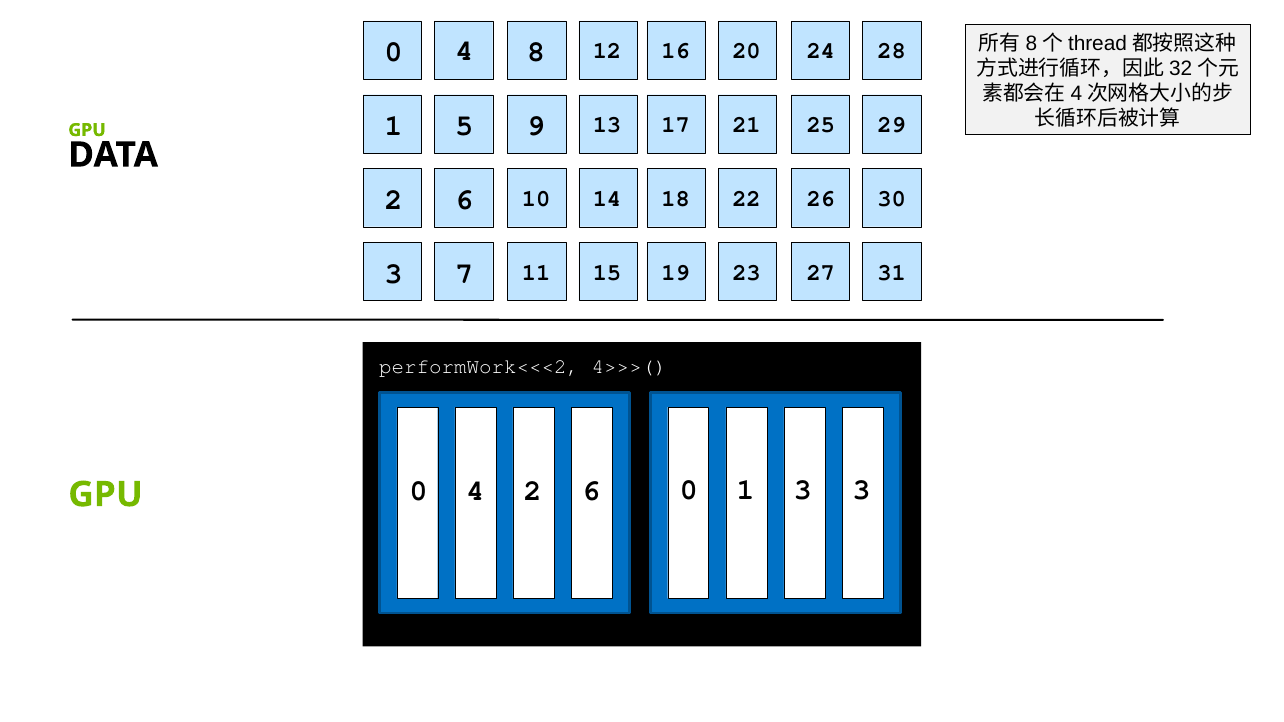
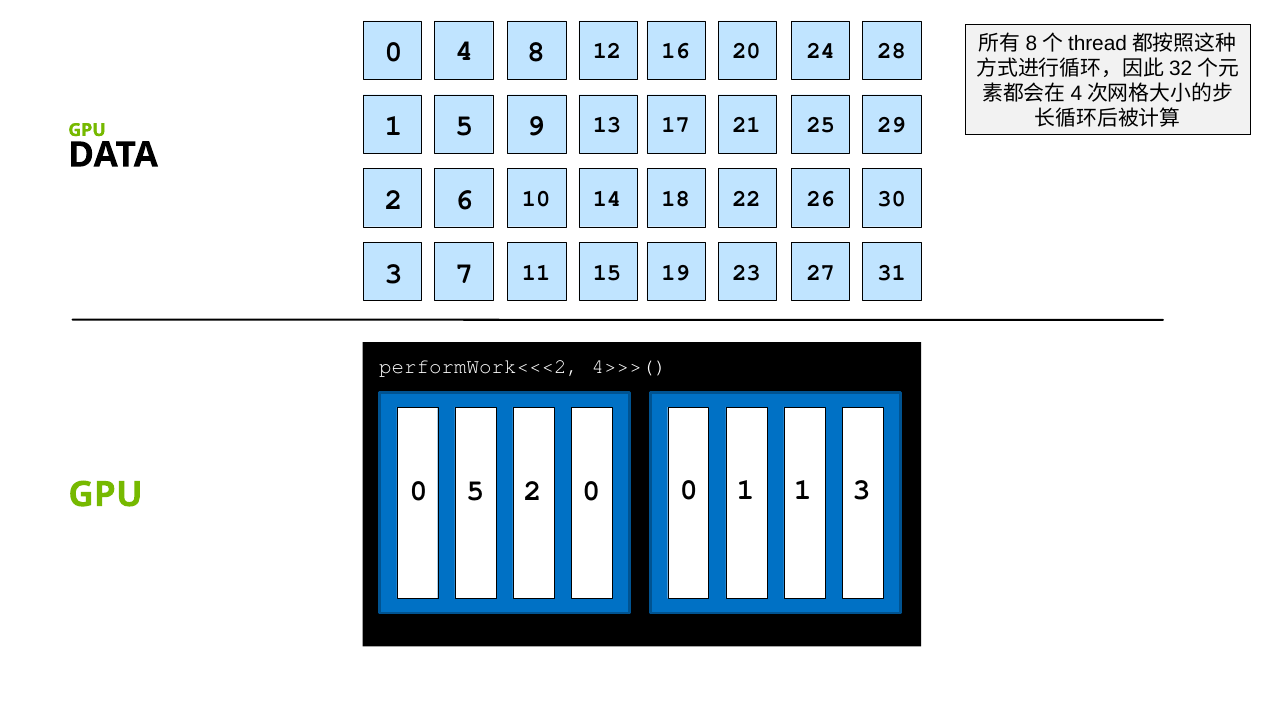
0 4: 4 -> 5
2 6: 6 -> 0
1 3: 3 -> 1
